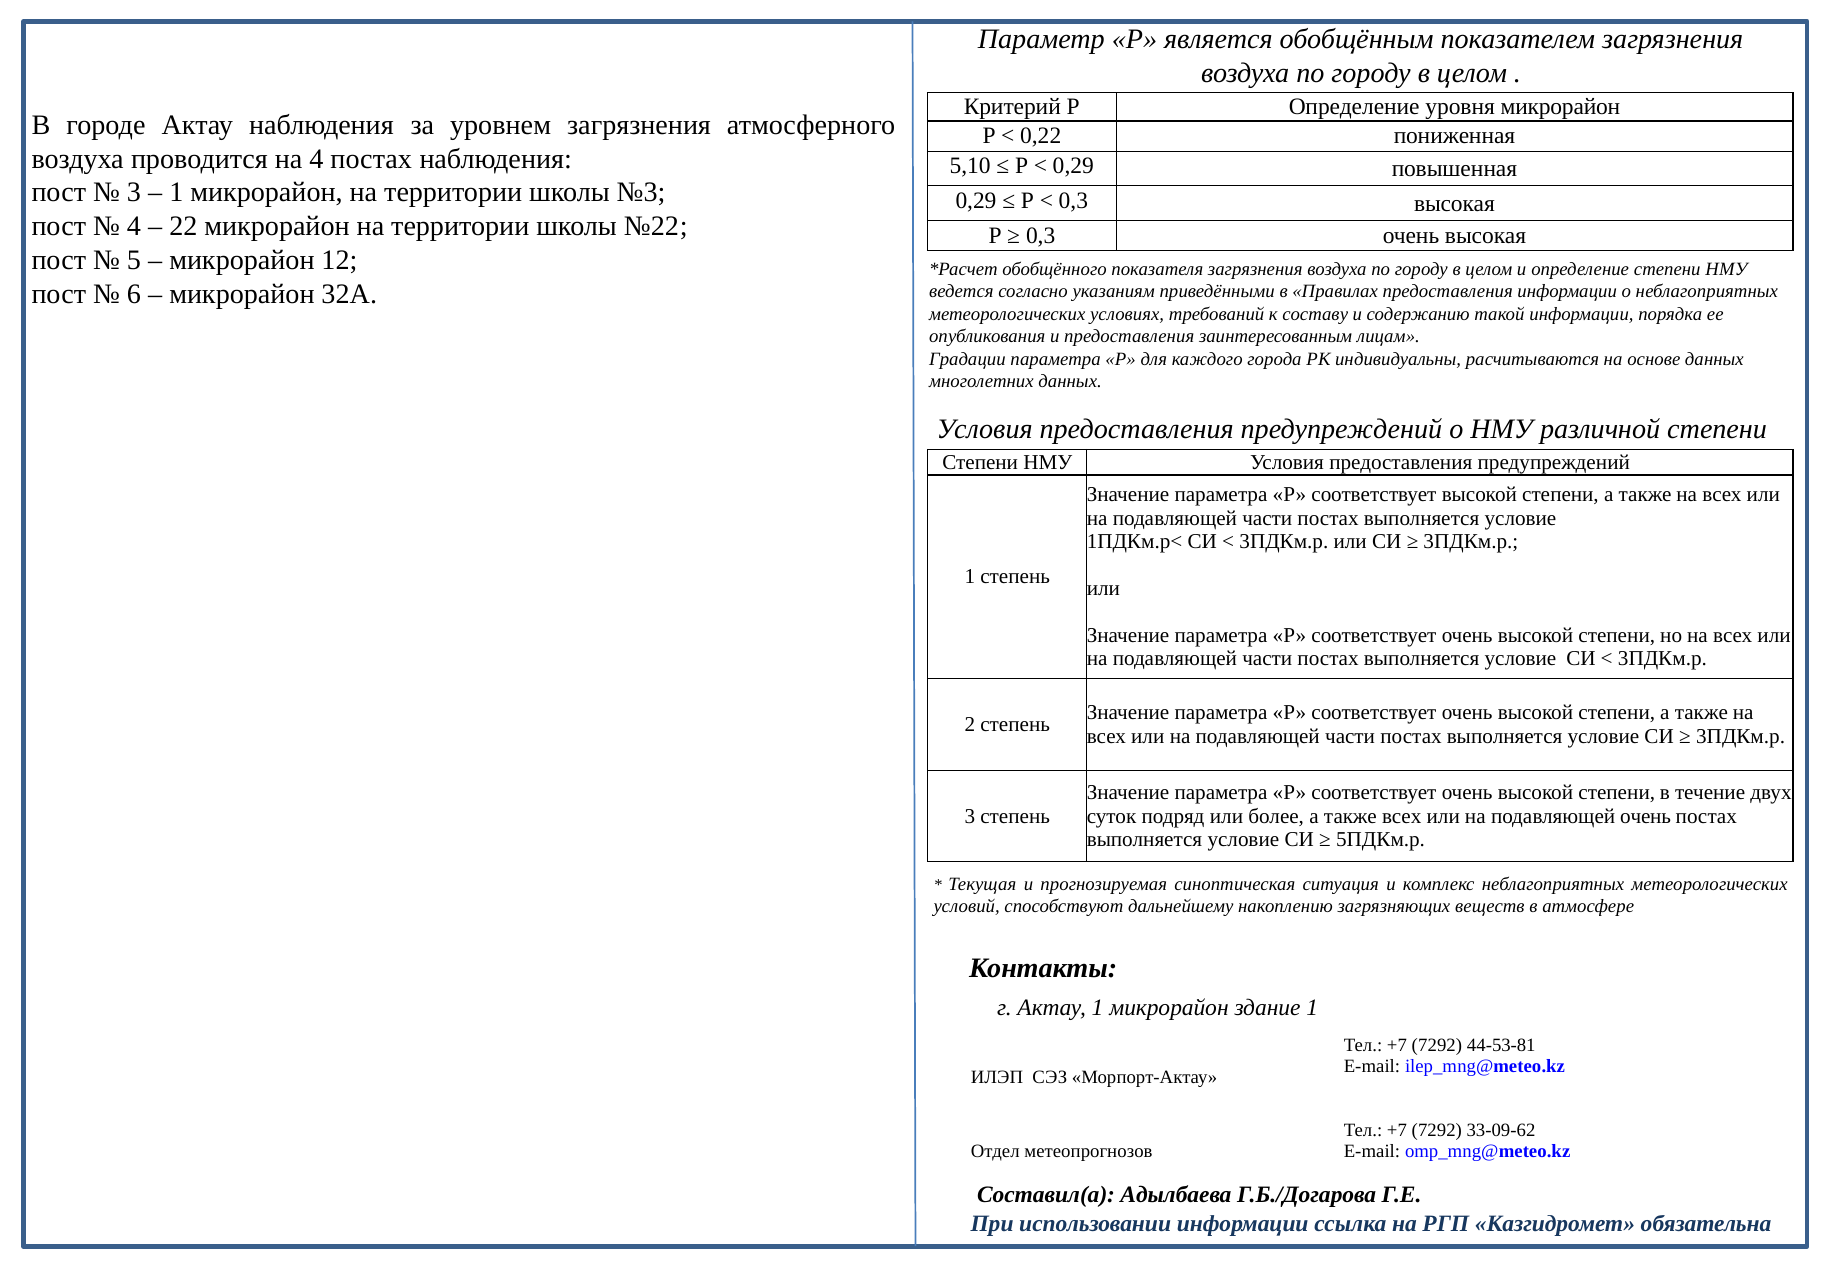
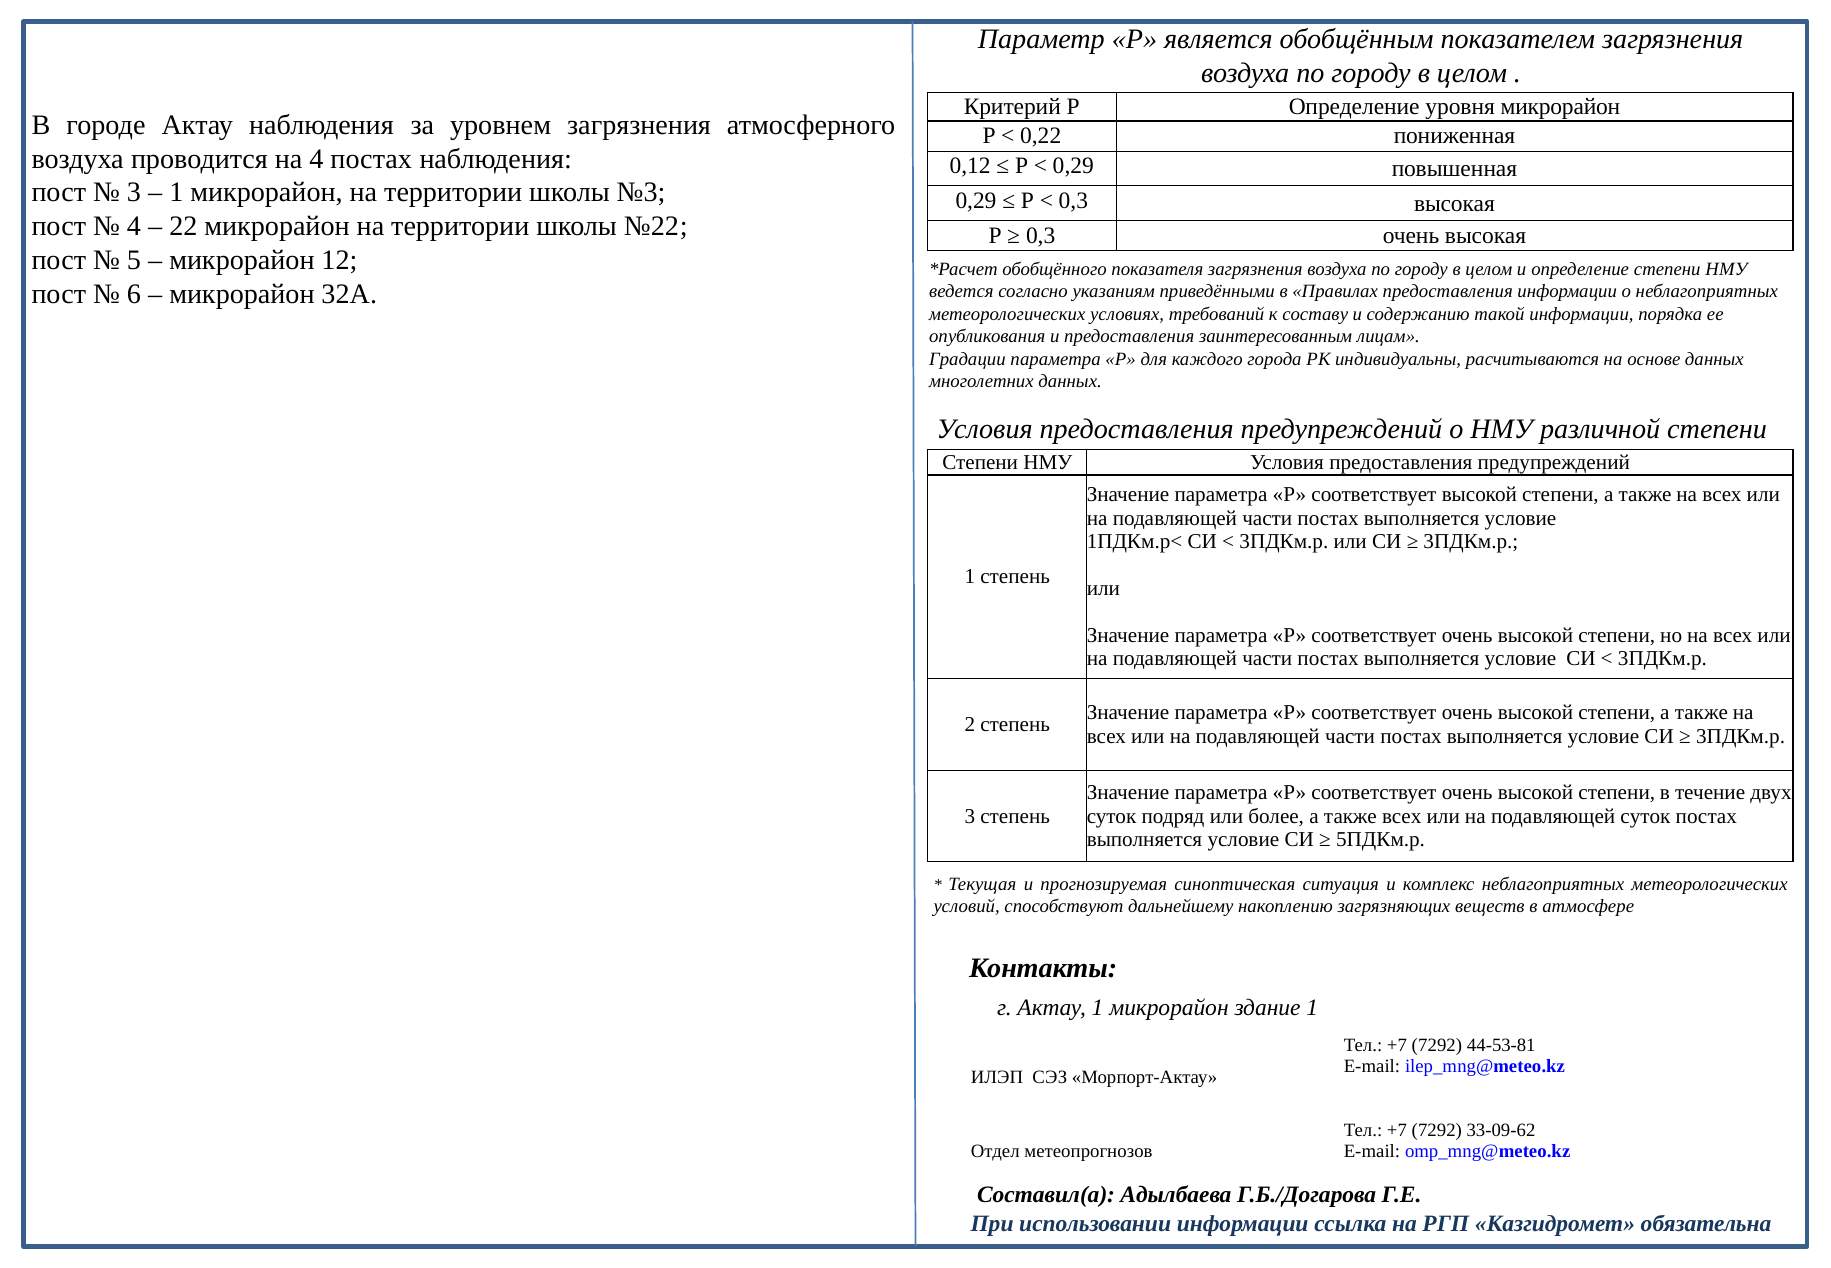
5,10: 5,10 -> 0,12
подавляющей очень: очень -> суток
